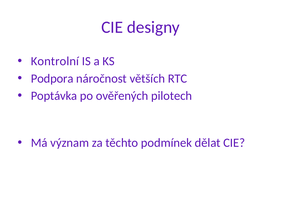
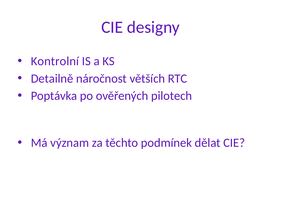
Podpora: Podpora -> Detailně
